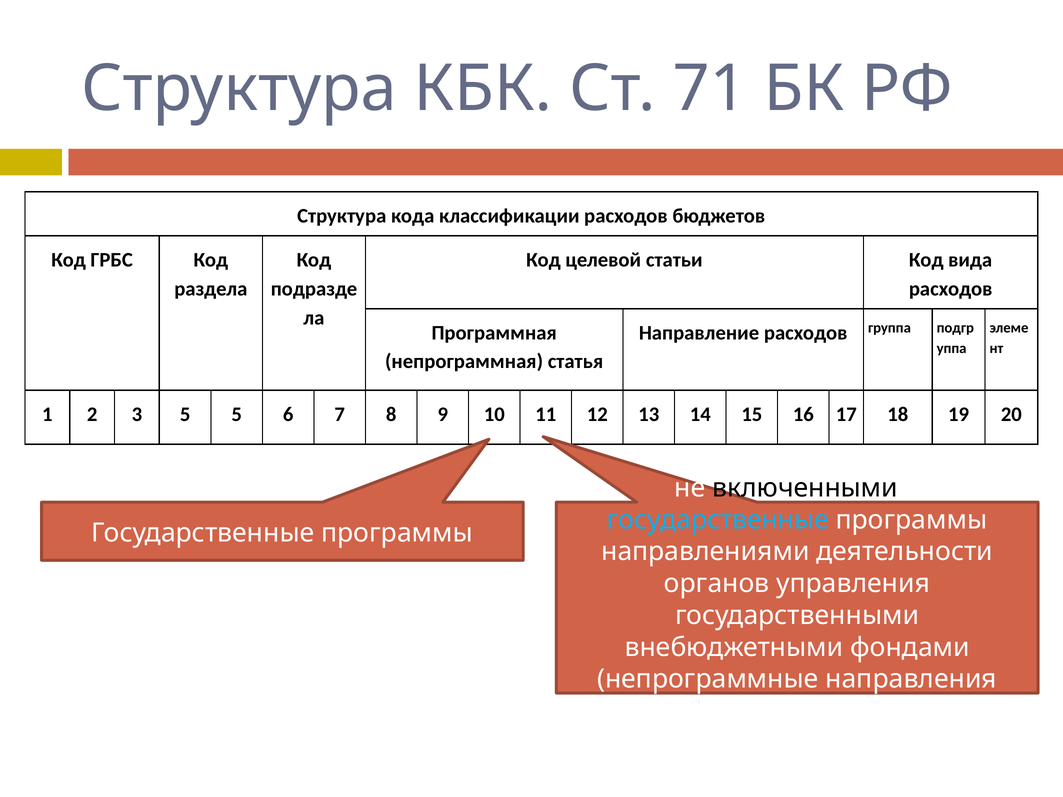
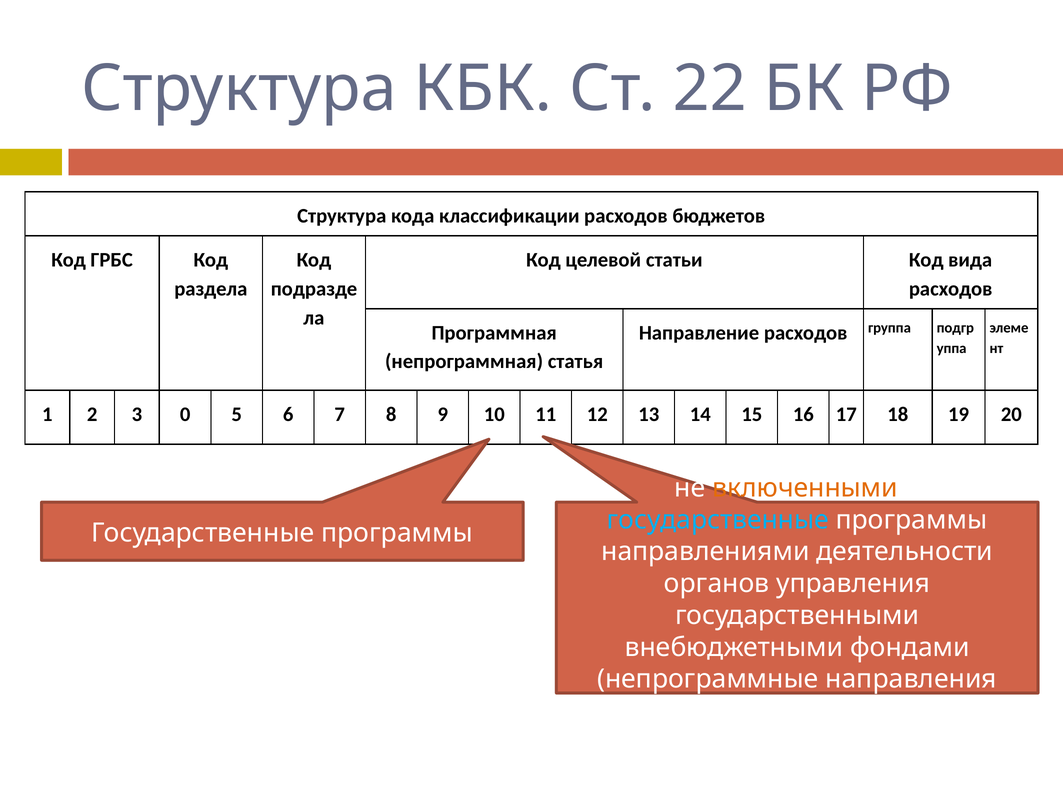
71: 71 -> 22
3 5: 5 -> 0
включенными colour: black -> orange
